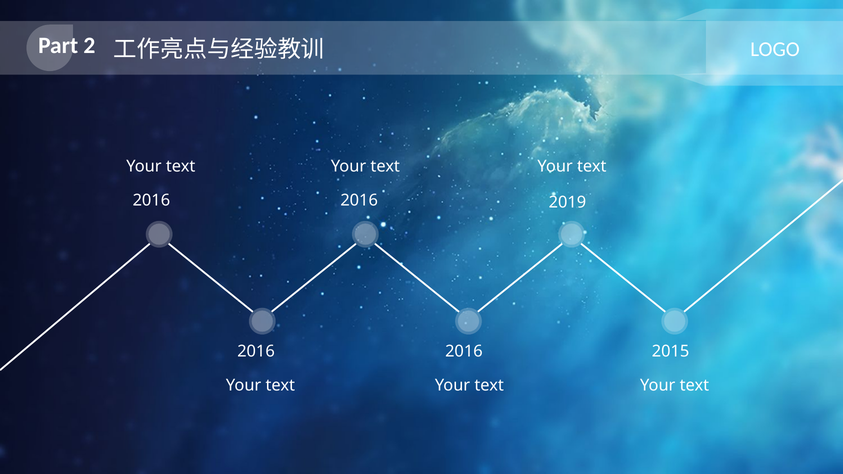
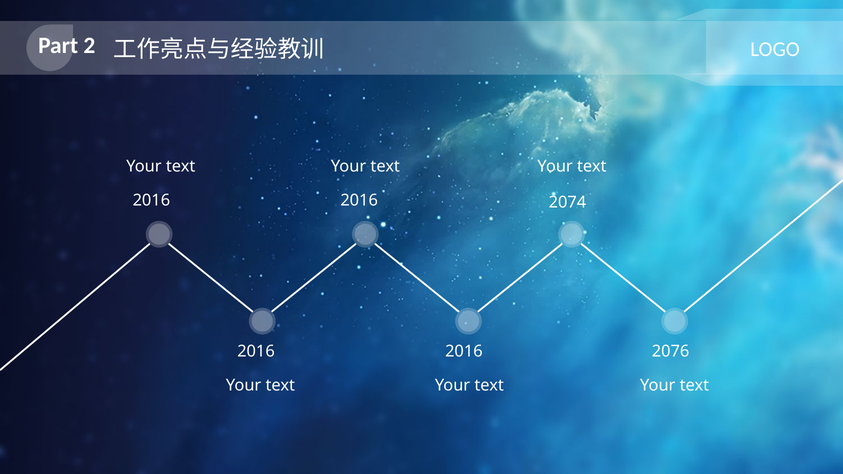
2019: 2019 -> 2074
2015: 2015 -> 2076
